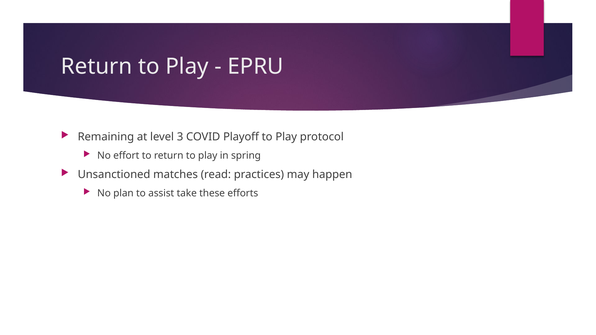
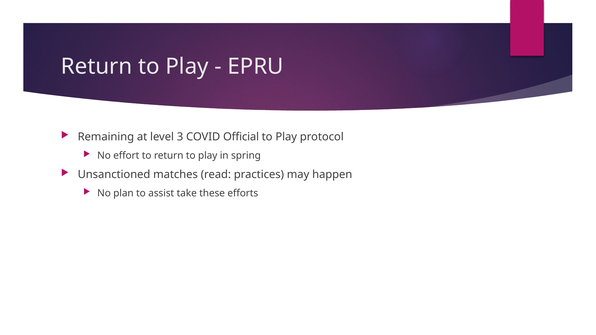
Playoff: Playoff -> Official
